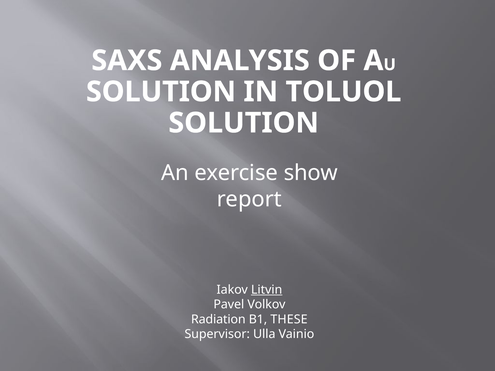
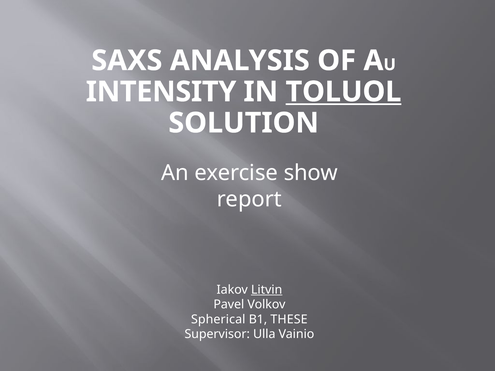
SOLUTION at (161, 92): SOLUTION -> INTENSITY
TOLUOL underline: none -> present
Radiation: Radiation -> Spherical
